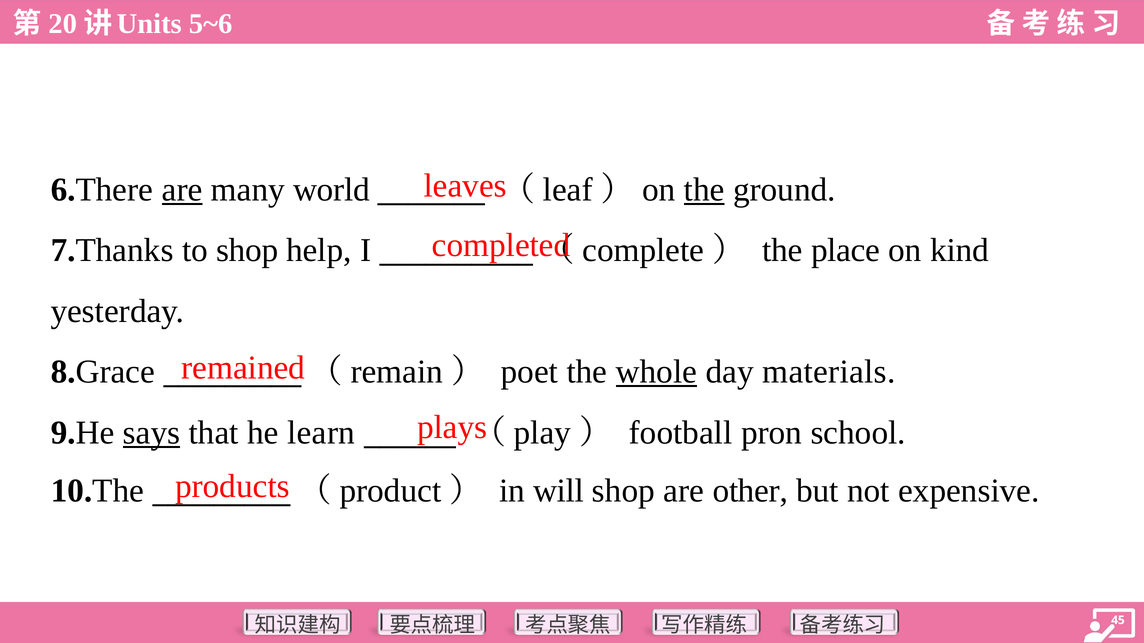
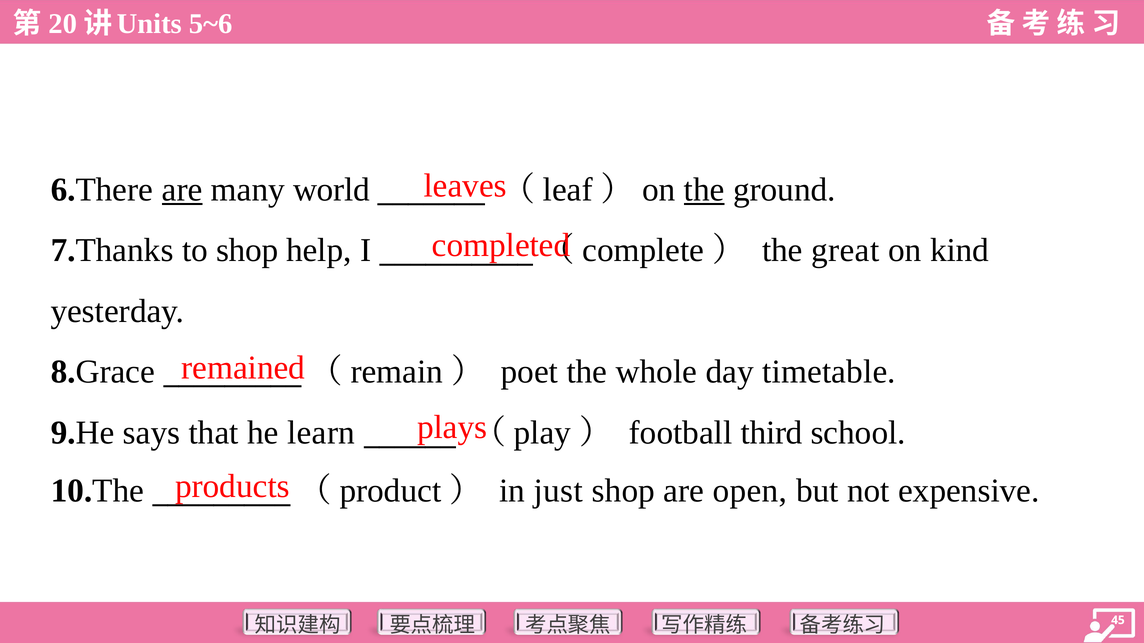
place: place -> great
whole underline: present -> none
materials: materials -> timetable
says underline: present -> none
pron: pron -> third
will: will -> just
other: other -> open
